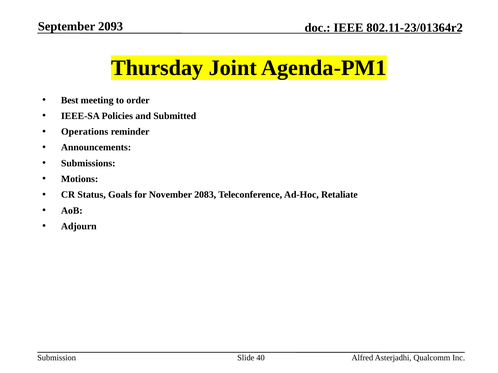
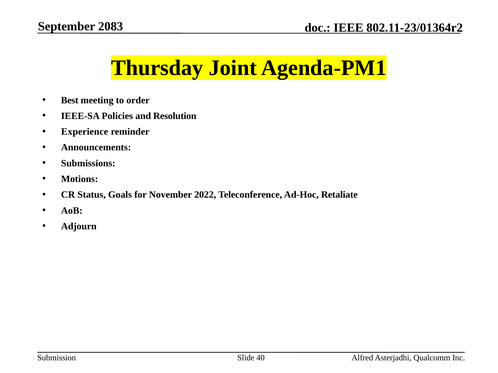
2093: 2093 -> 2083
Submitted: Submitted -> Resolution
Operations: Operations -> Experience
2083: 2083 -> 2022
